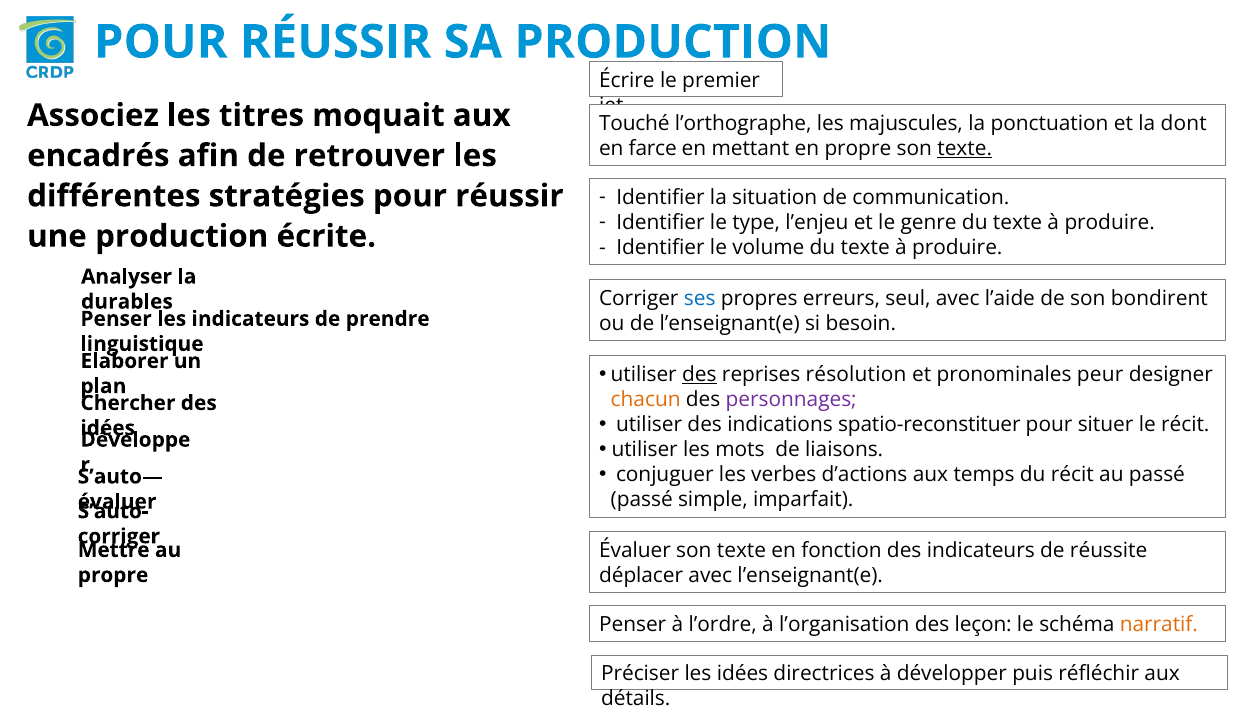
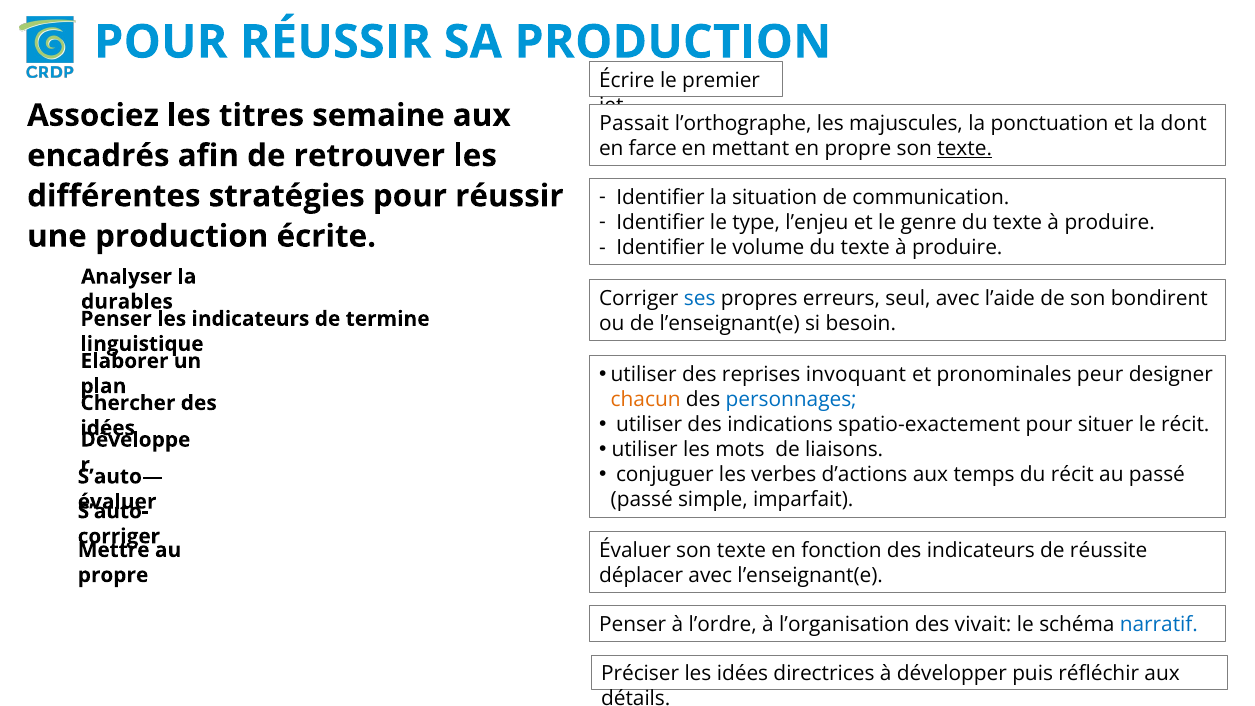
moquait: moquait -> semaine
Touché: Touché -> Passait
prendre: prendre -> termine
des at (699, 374) underline: present -> none
résolution: résolution -> invoquant
personnages colour: purple -> blue
spatio-reconstituer: spatio-reconstituer -> spatio-exactement
leçon: leçon -> vivait
narratif colour: orange -> blue
